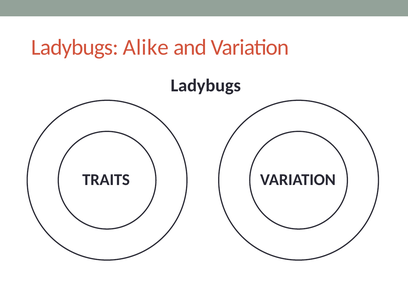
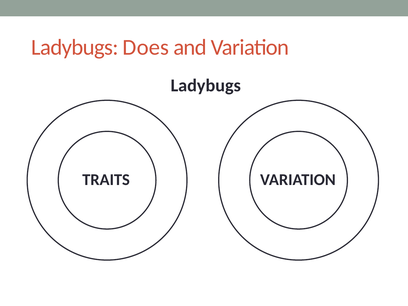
Alike: Alike -> Does
